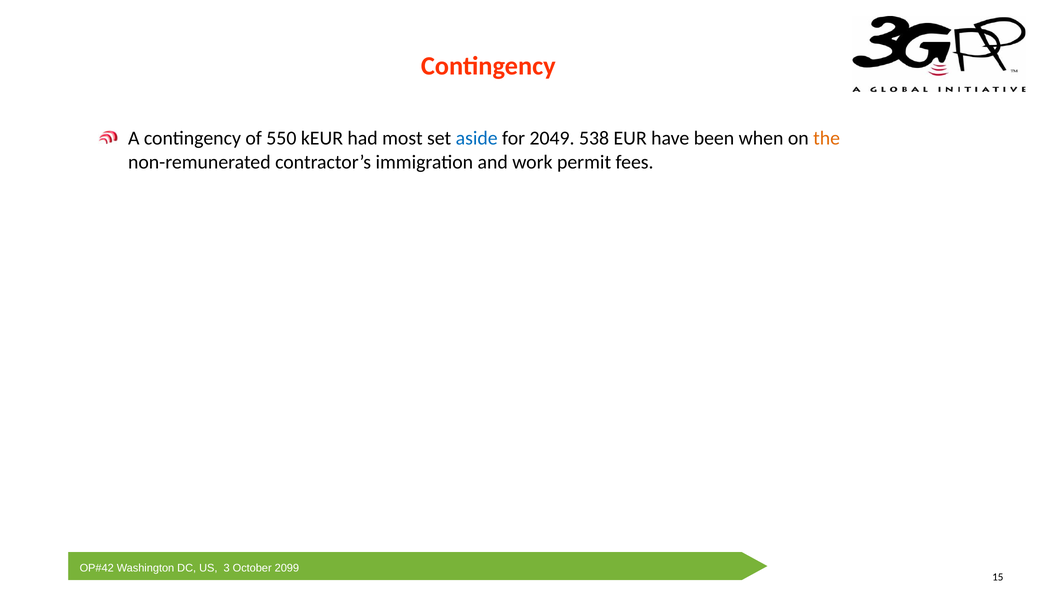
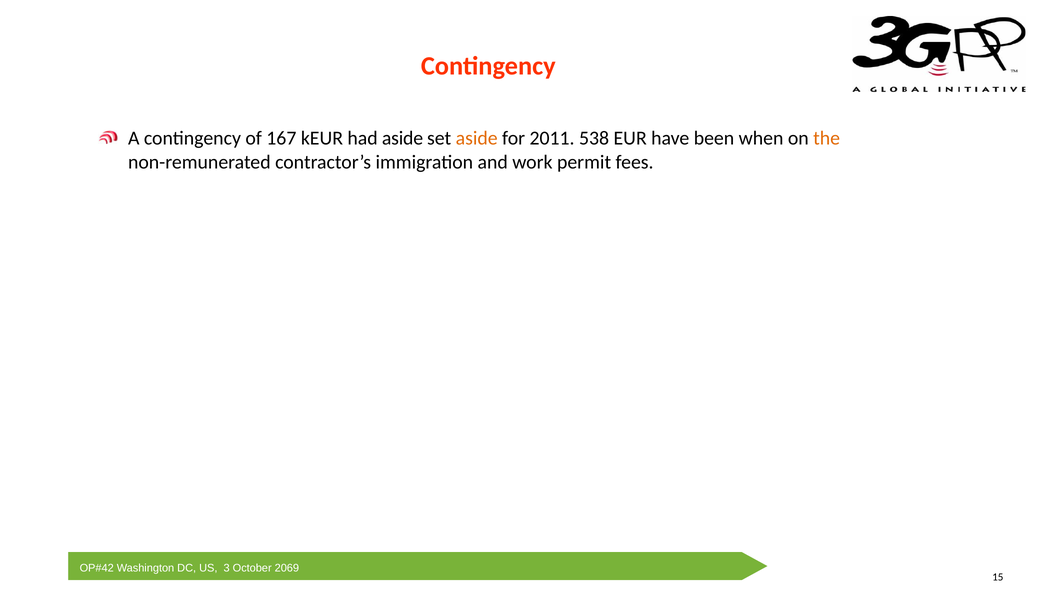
550: 550 -> 167
had most: most -> aside
aside at (477, 138) colour: blue -> orange
2049: 2049 -> 2011
2099: 2099 -> 2069
